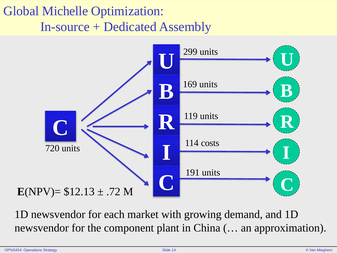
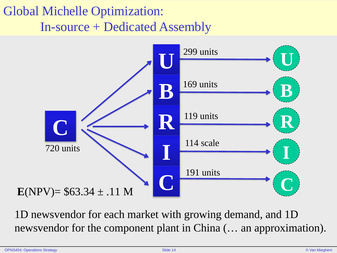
costs: costs -> scale
$12.13: $12.13 -> $63.34
.72: .72 -> .11
